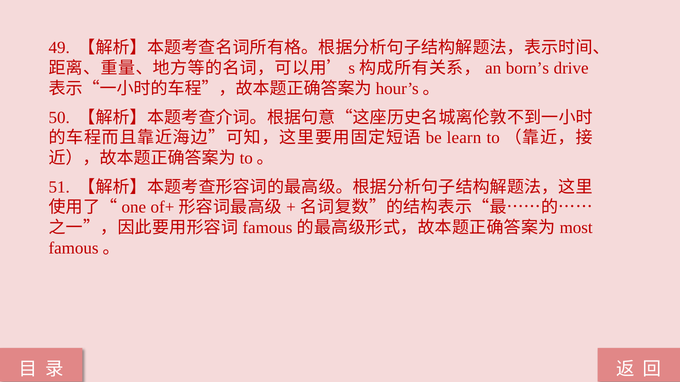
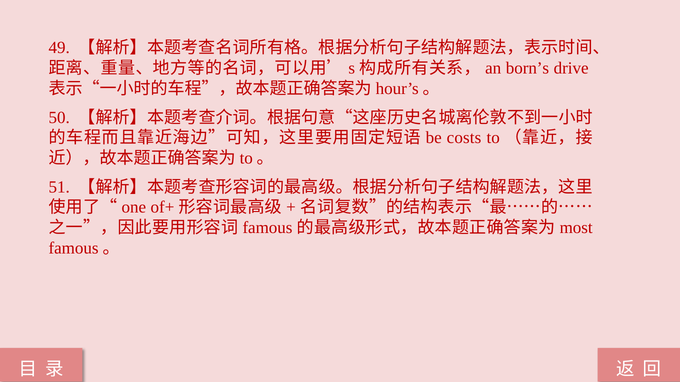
learn: learn -> costs
